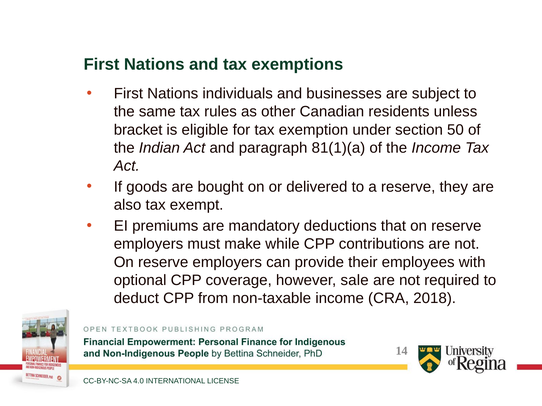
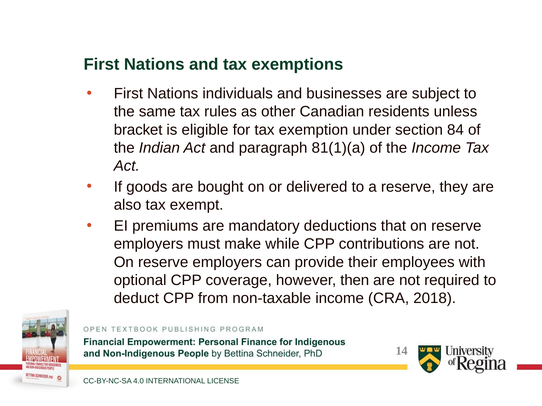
50: 50 -> 84
sale: sale -> then
